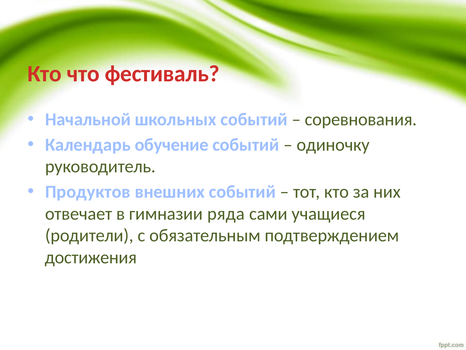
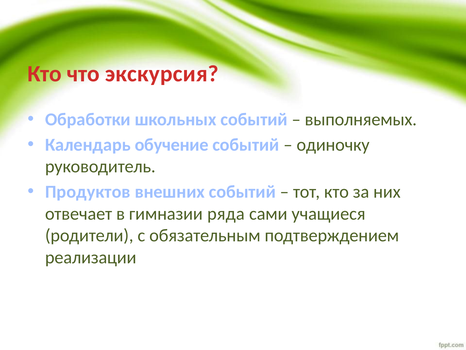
фестиваль: фестиваль -> экскурсия
Начальной: Начальной -> Обработки
соревнования: соревнования -> выполняемых
достижения: достижения -> реализации
